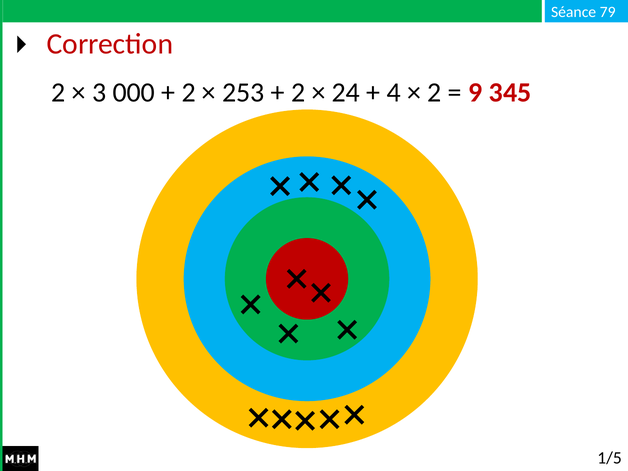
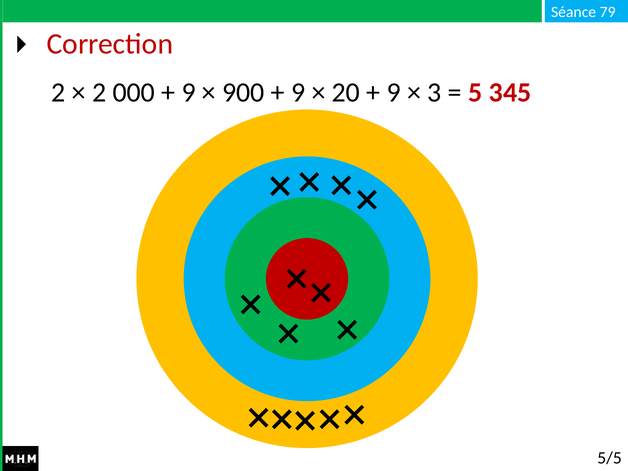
3 at (99, 93): 3 -> 2
2 at (189, 93): 2 -> 9
253: 253 -> 900
2 at (298, 93): 2 -> 9
24: 24 -> 20
4 at (394, 93): 4 -> 9
2 at (434, 93): 2 -> 3
9: 9 -> 5
1/5: 1/5 -> 5/5
